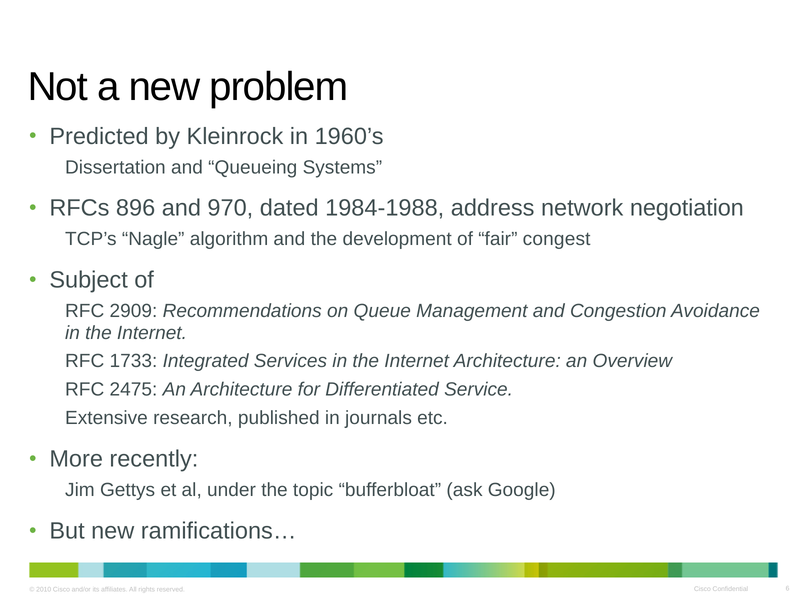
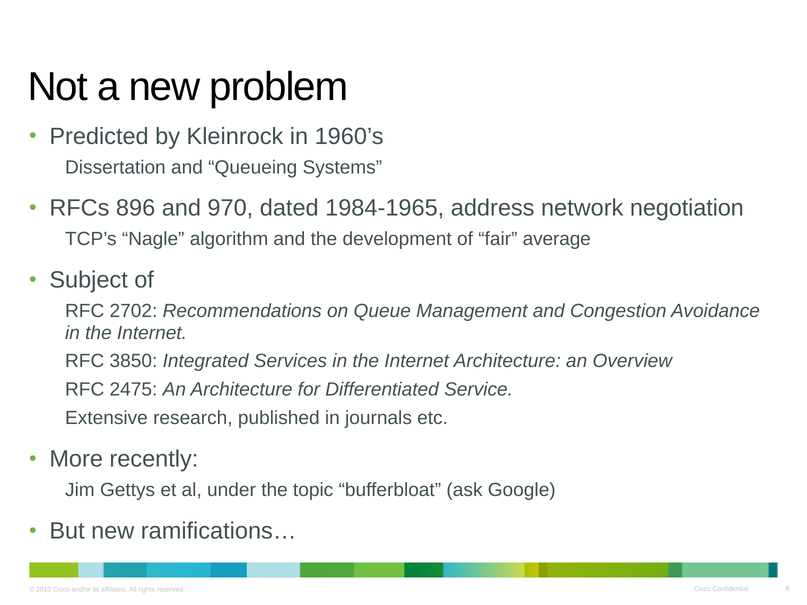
1984-1988: 1984-1988 -> 1984-1965
congest: congest -> average
2909: 2909 -> 2702
1733: 1733 -> 3850
